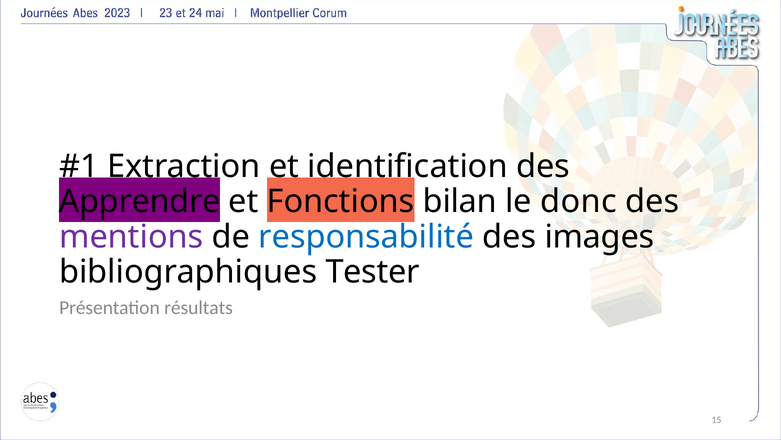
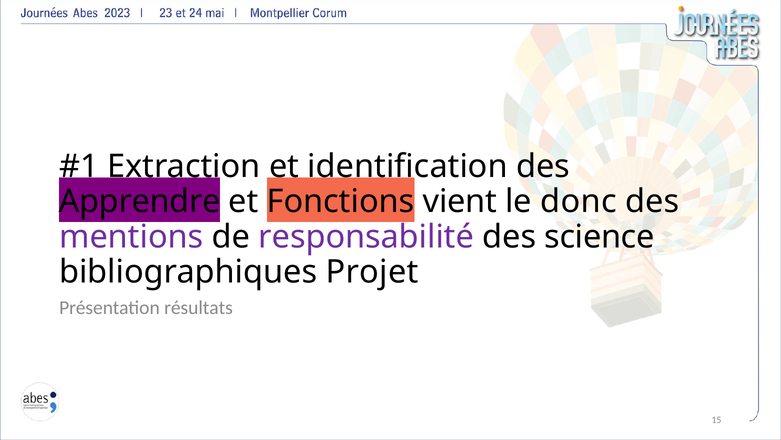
bilan: bilan -> vient
responsabilité colour: blue -> purple
images: images -> science
Tester: Tester -> Projet
